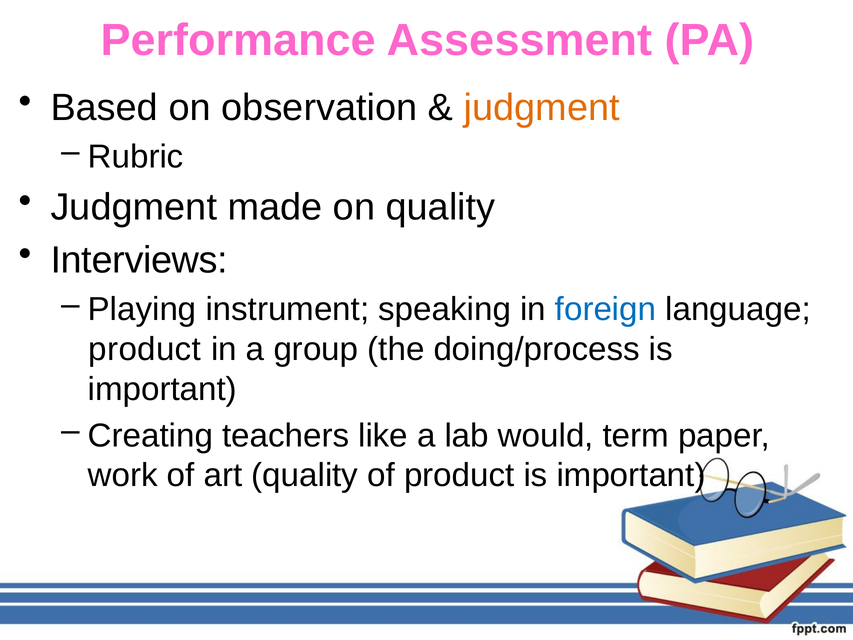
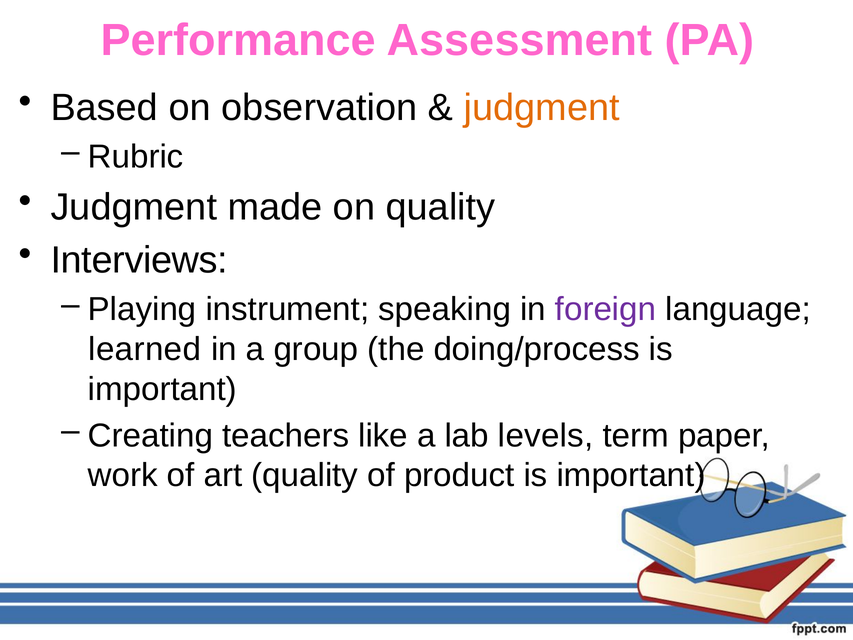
foreign colour: blue -> purple
product at (145, 349): product -> learned
would: would -> levels
